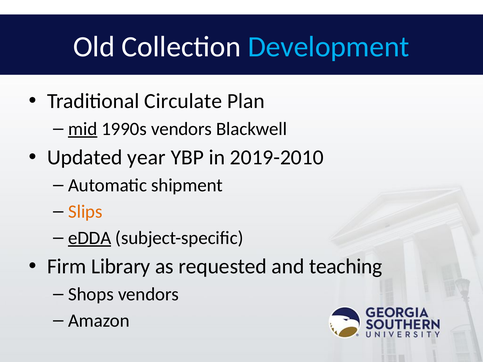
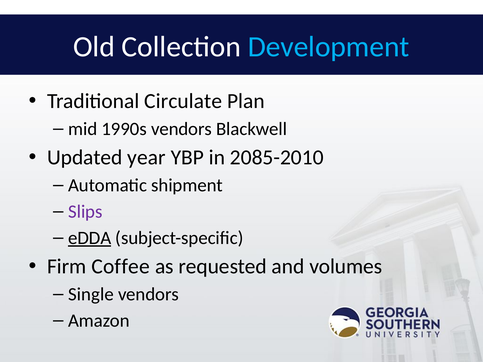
mid underline: present -> none
2019-2010: 2019-2010 -> 2085-2010
Slips colour: orange -> purple
Library: Library -> Coffee
teaching: teaching -> volumes
Shops: Shops -> Single
